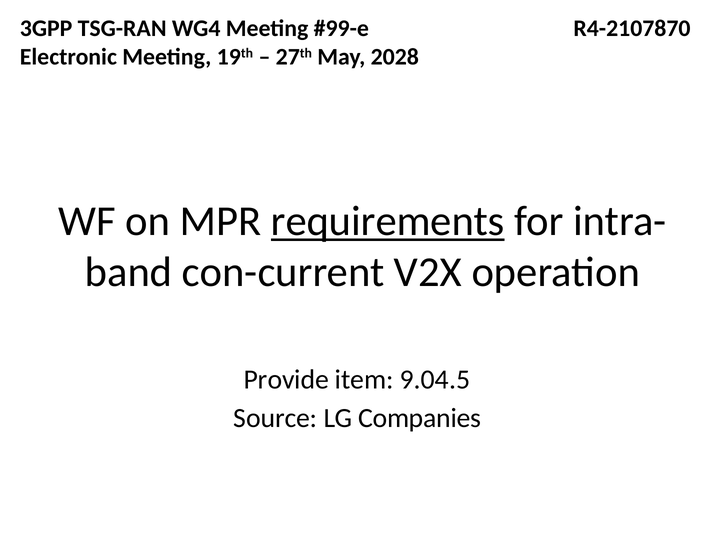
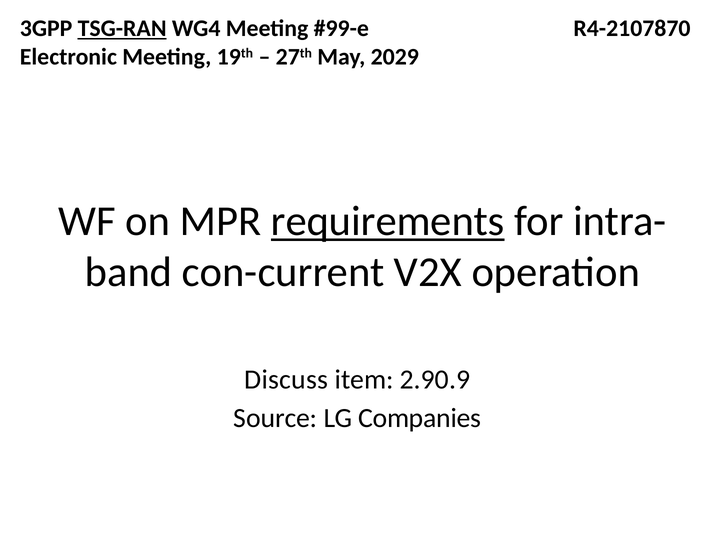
TSG-RAN underline: none -> present
2028: 2028 -> 2029
Provide: Provide -> Discuss
9.04.5: 9.04.5 -> 2.90.9
